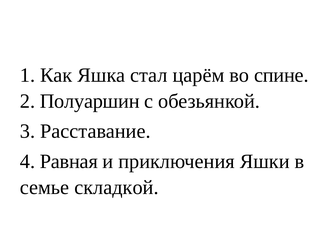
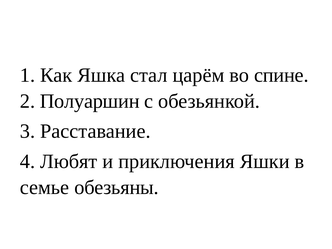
Равная: Равная -> Любят
складкой: складкой -> обезьяны
